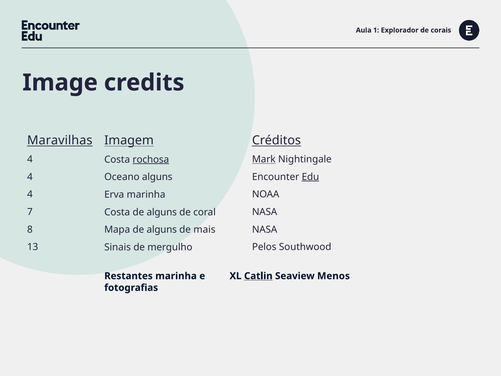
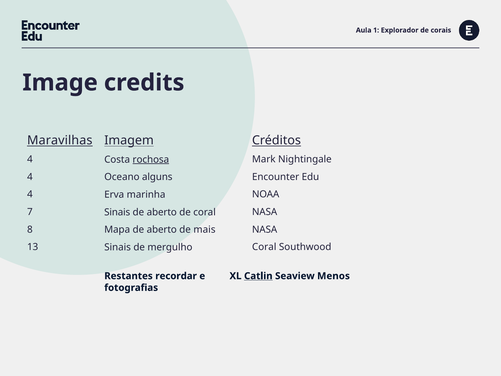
Mark underline: present -> none
Edu underline: present -> none
Costa at (117, 212): Costa -> Sinais
alguns at (162, 212): alguns -> aberto
Mapa de alguns: alguns -> aberto
Pelos at (264, 247): Pelos -> Coral
Restantes marinha: marinha -> recordar
